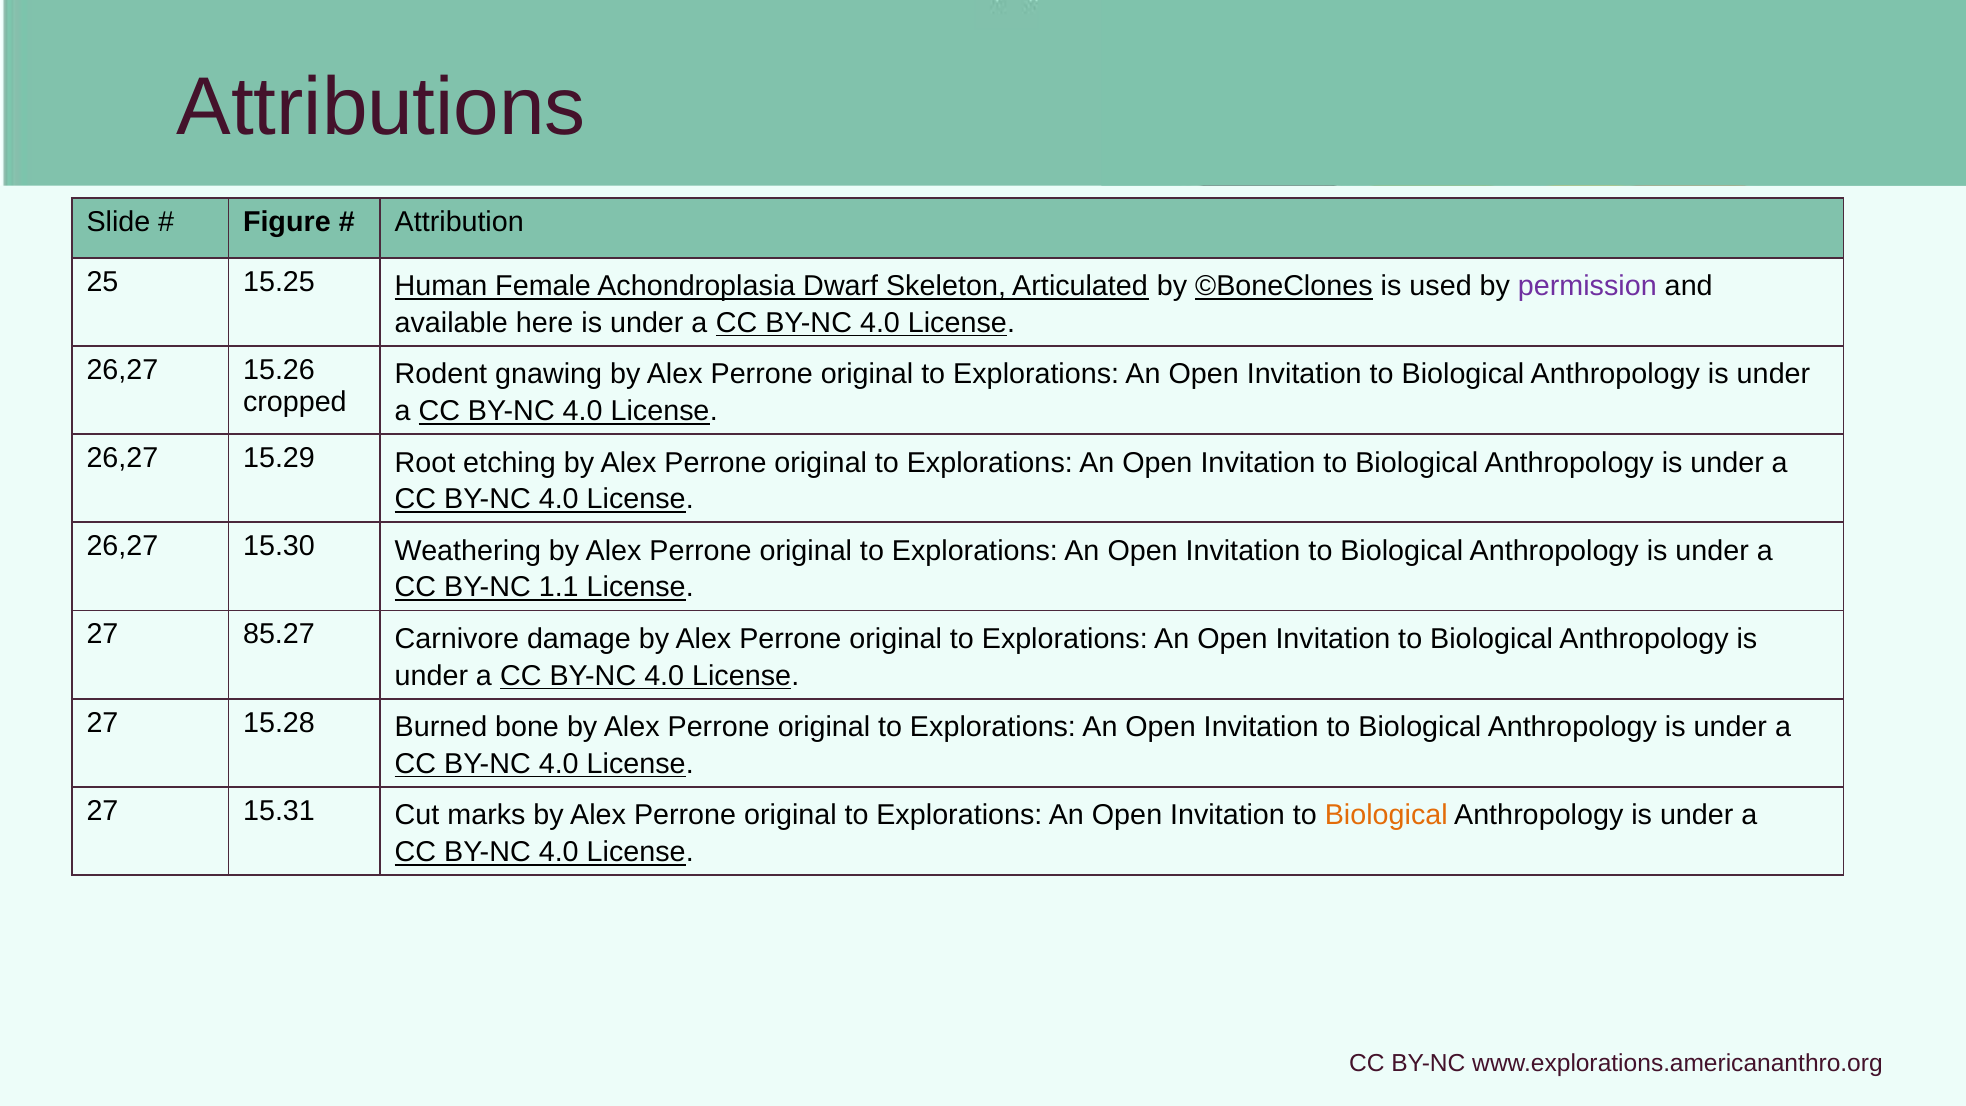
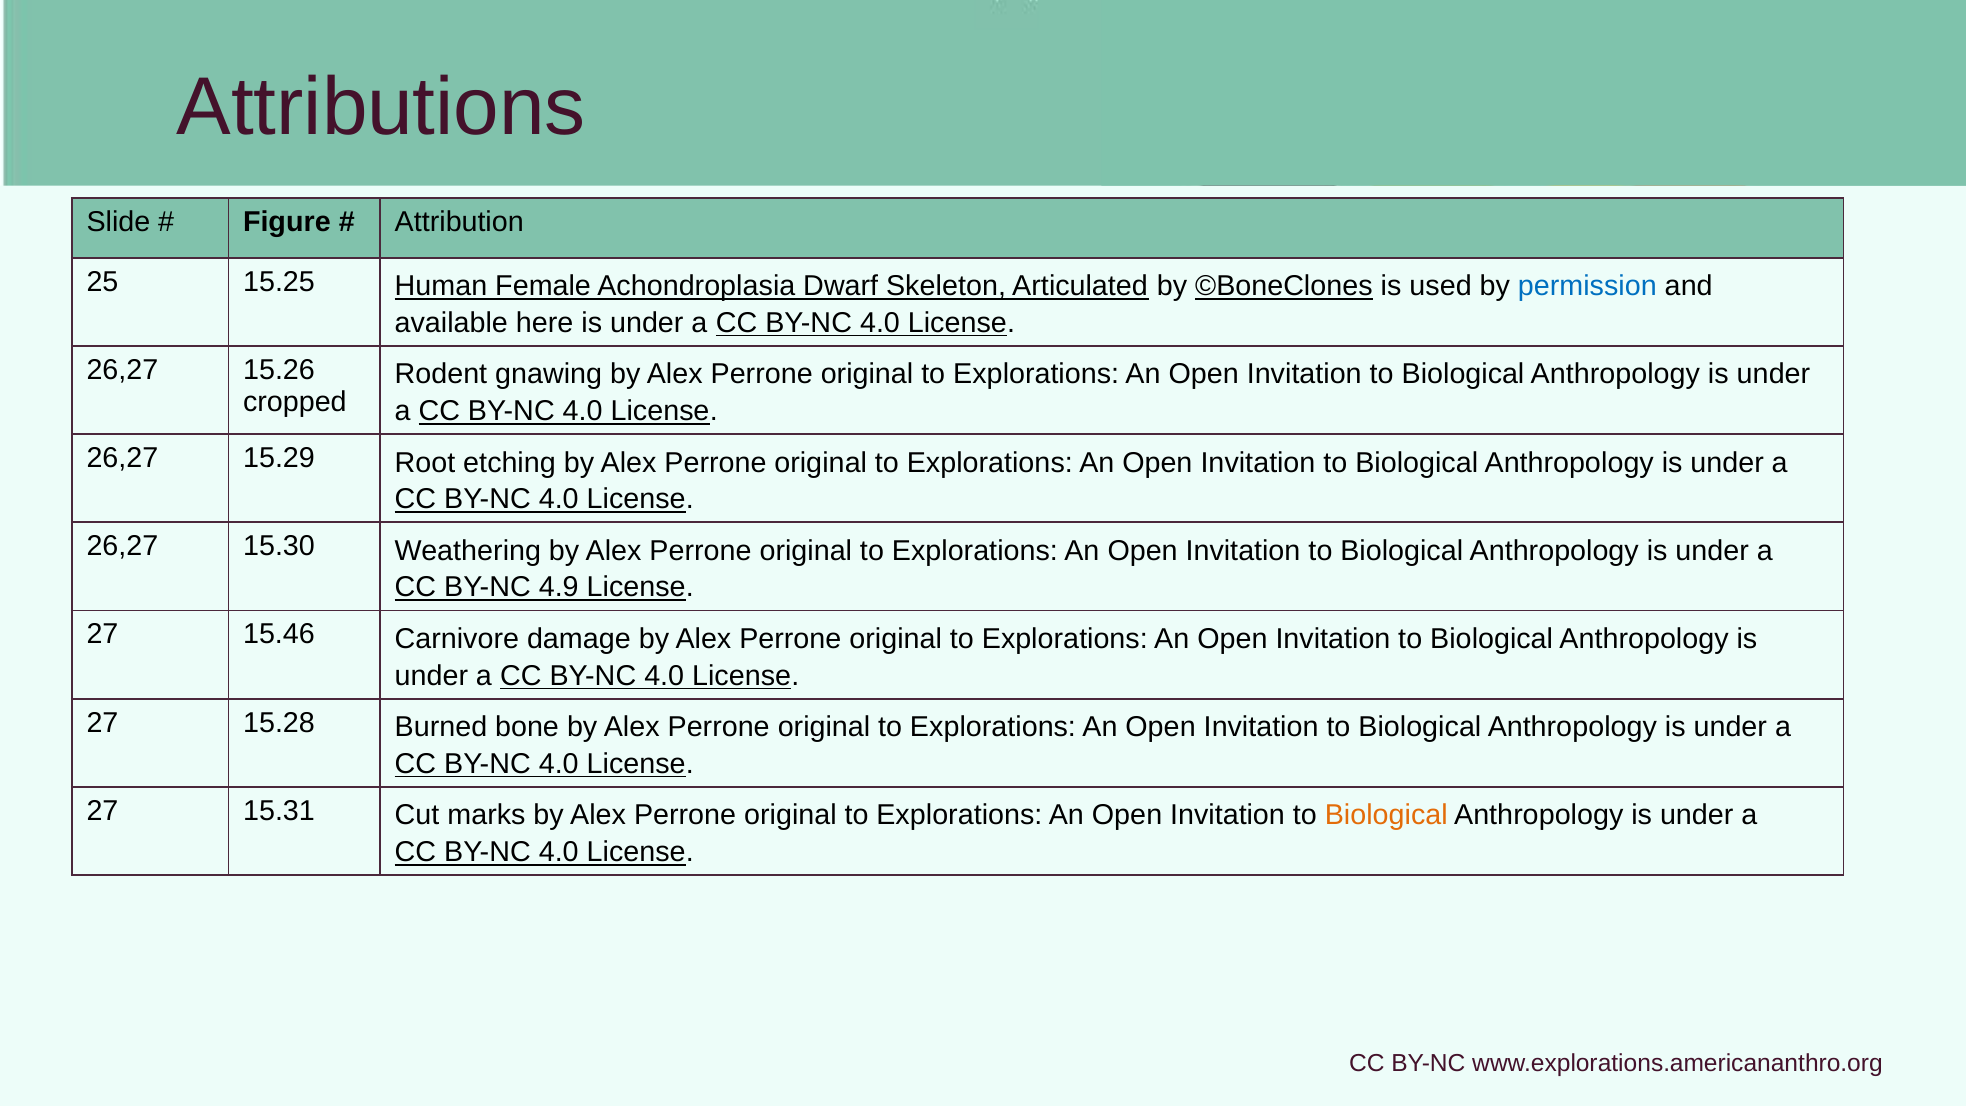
permission colour: purple -> blue
1.1: 1.1 -> 4.9
85.27: 85.27 -> 15.46
